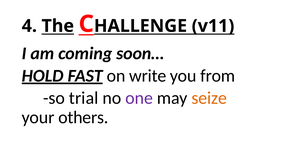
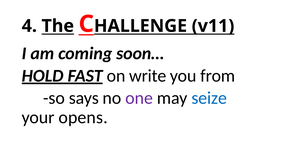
trial: trial -> says
seize colour: orange -> blue
others: others -> opens
